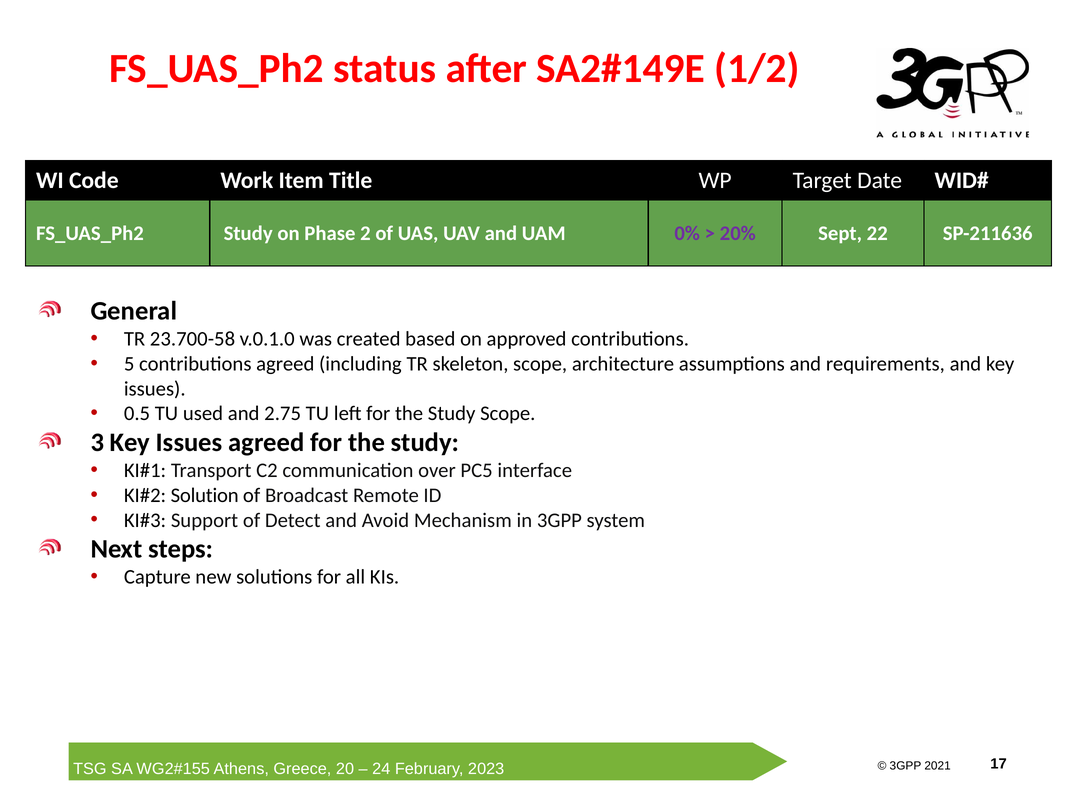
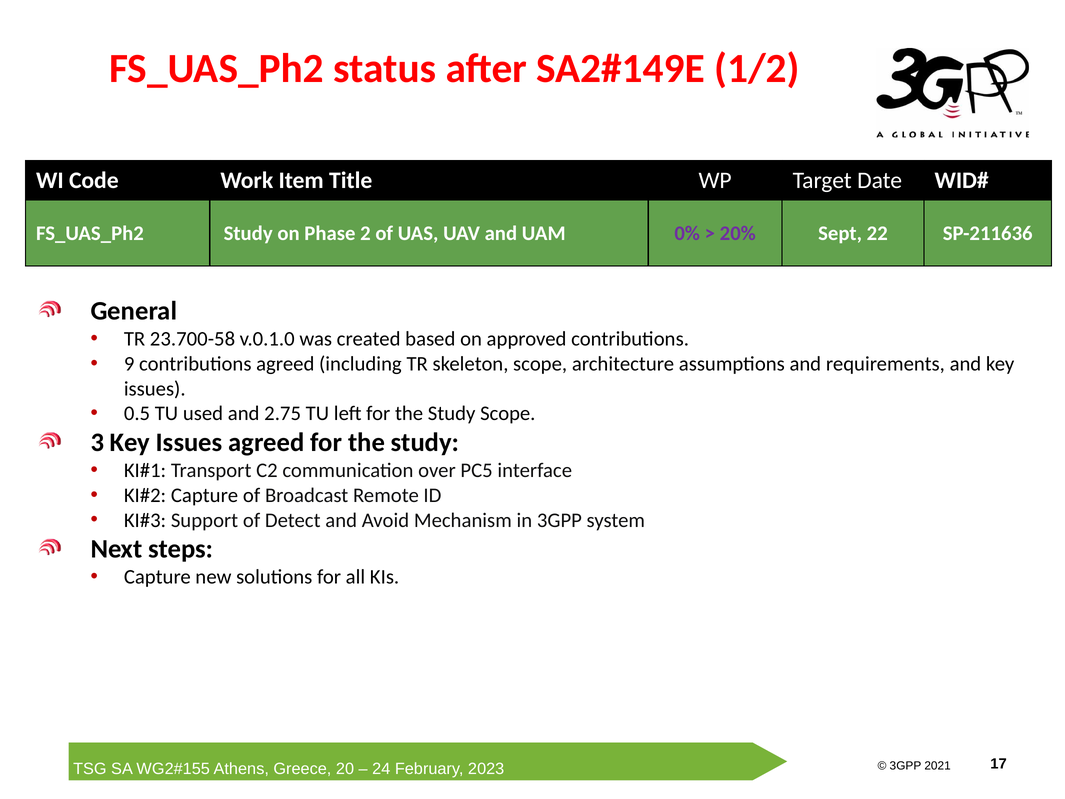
5: 5 -> 9
Solution at (205, 495): Solution -> Capture
